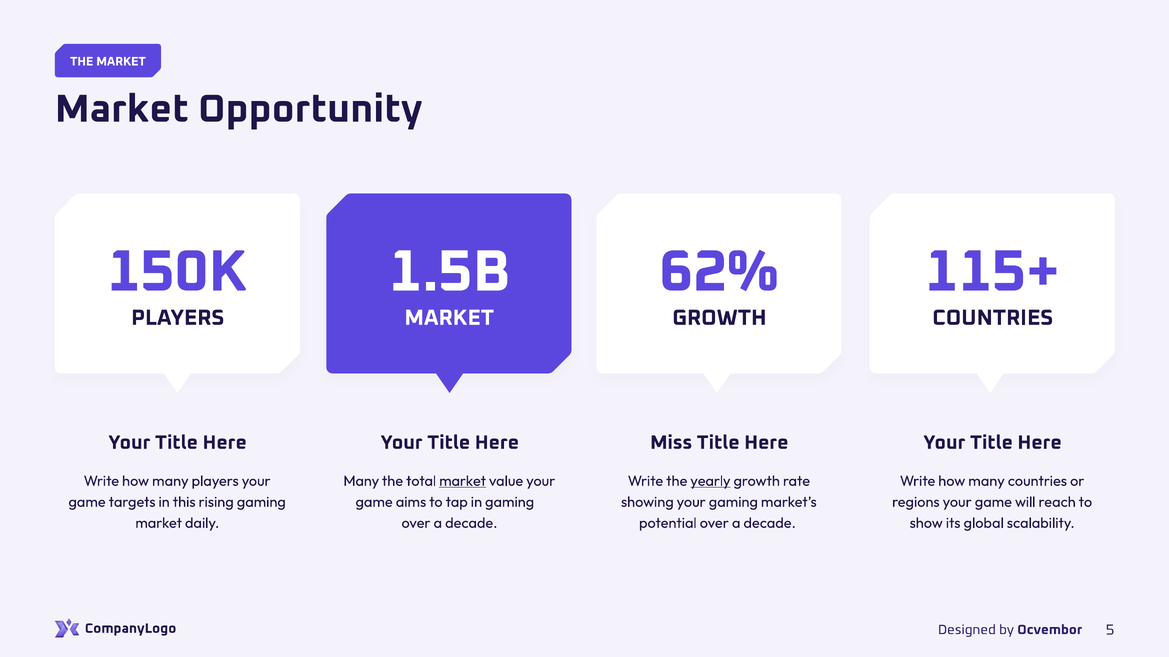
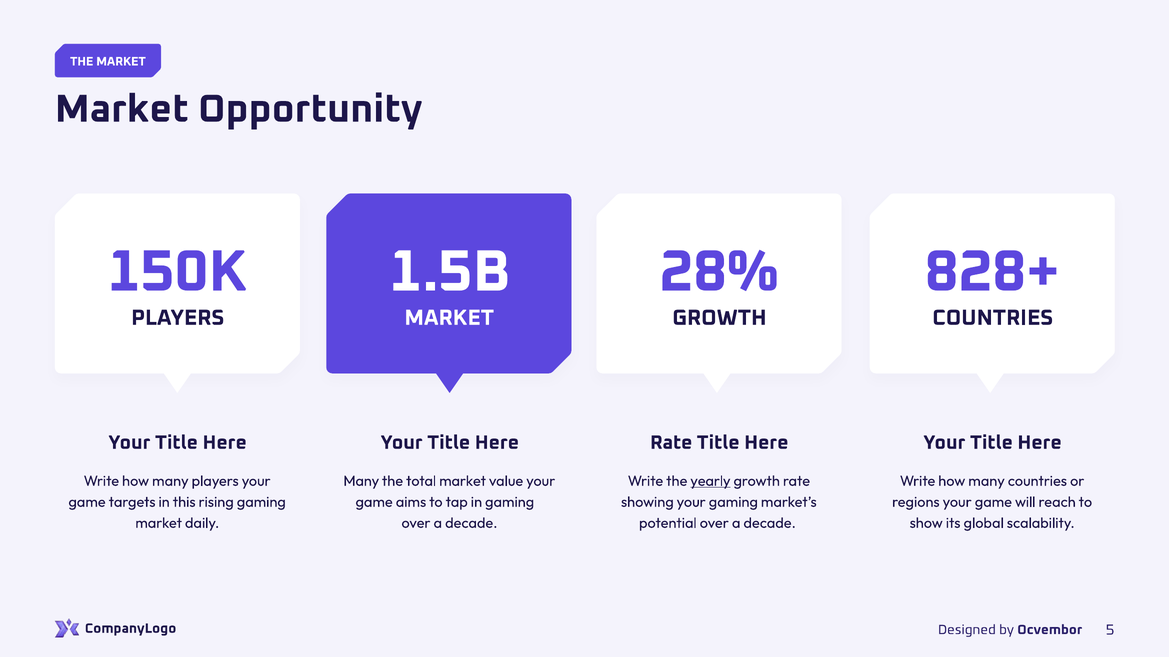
62%: 62% -> 28%
115+: 115+ -> 828+
Miss at (671, 443): Miss -> Rate
market at (463, 481) underline: present -> none
